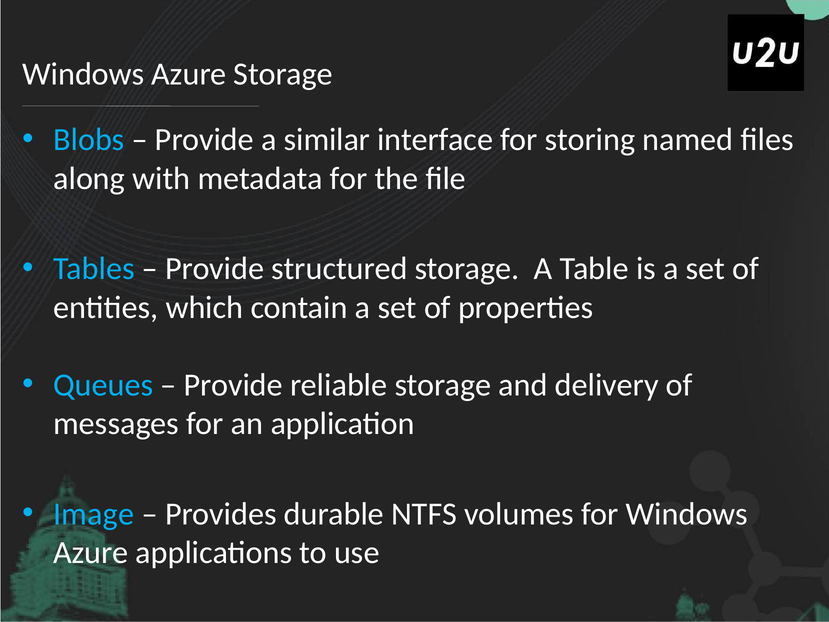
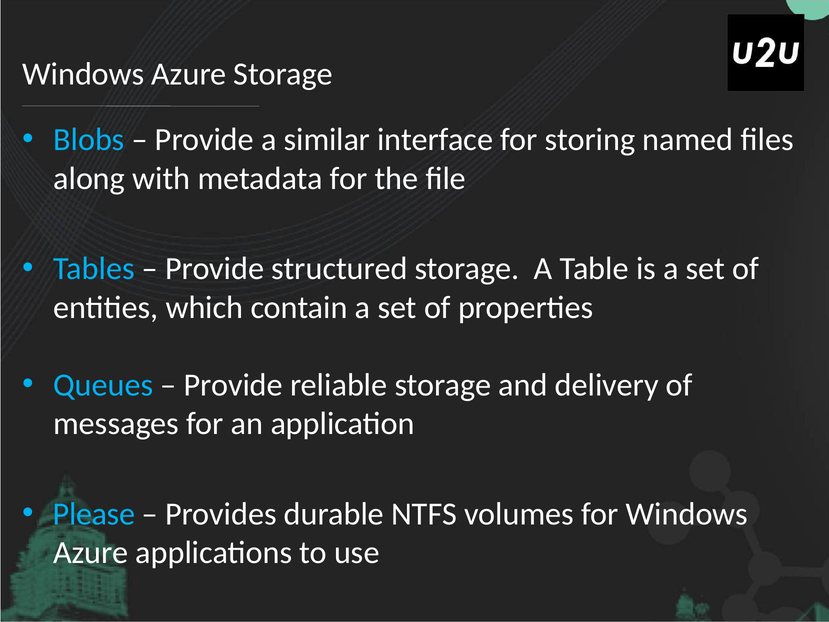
Image: Image -> Please
